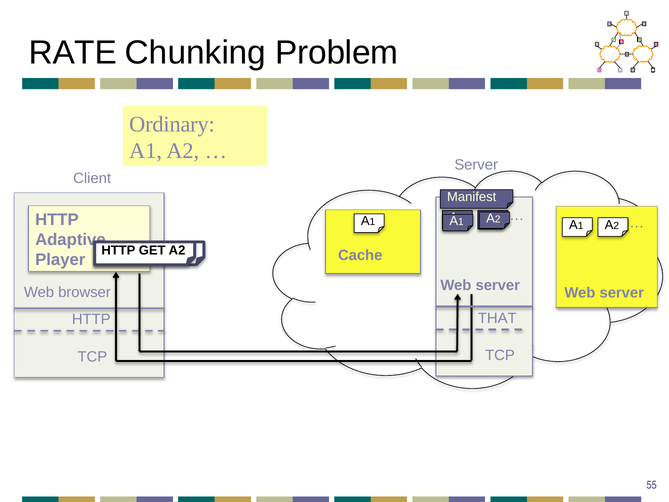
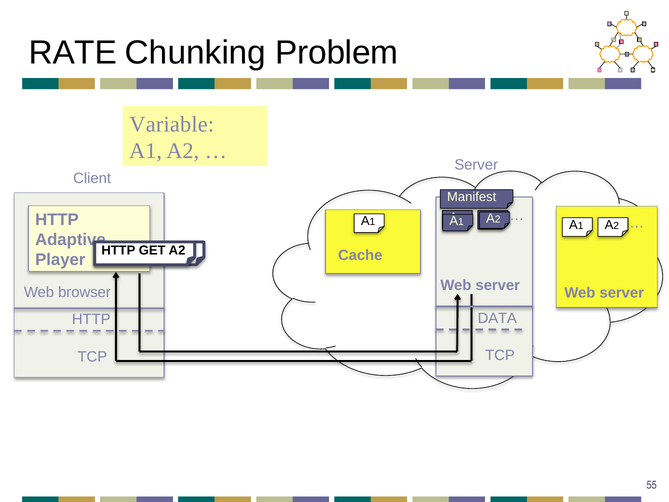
Ordinary: Ordinary -> Variable
THAT: THAT -> DATA
